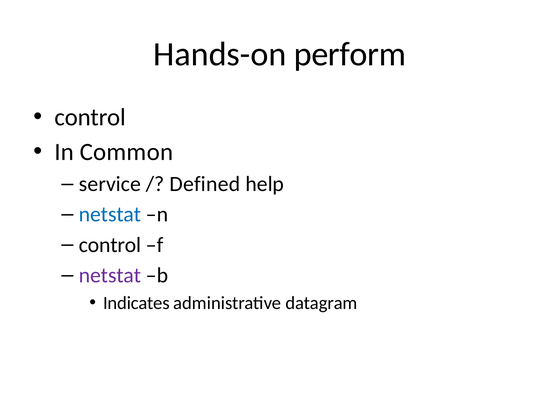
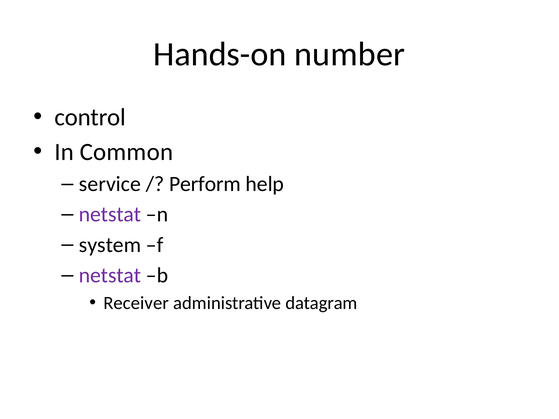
perform: perform -> number
Defined: Defined -> Perform
netstat at (110, 215) colour: blue -> purple
control at (110, 245): control -> system
Indicates: Indicates -> Receiver
